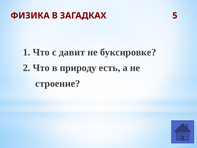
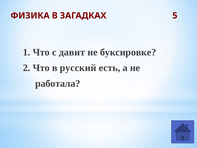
природу: природу -> русский
строение: строение -> работала
